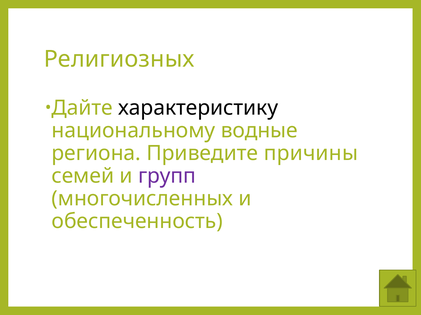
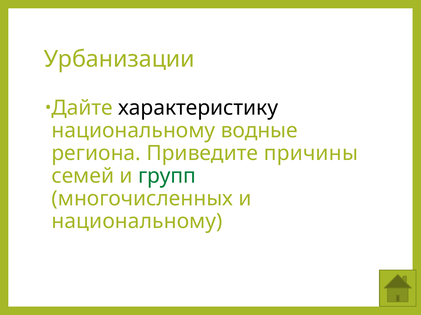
Религиозных: Религиозных -> Урбанизации
групп colour: purple -> green
обеспеченность at (137, 222): обеспеченность -> национальному
